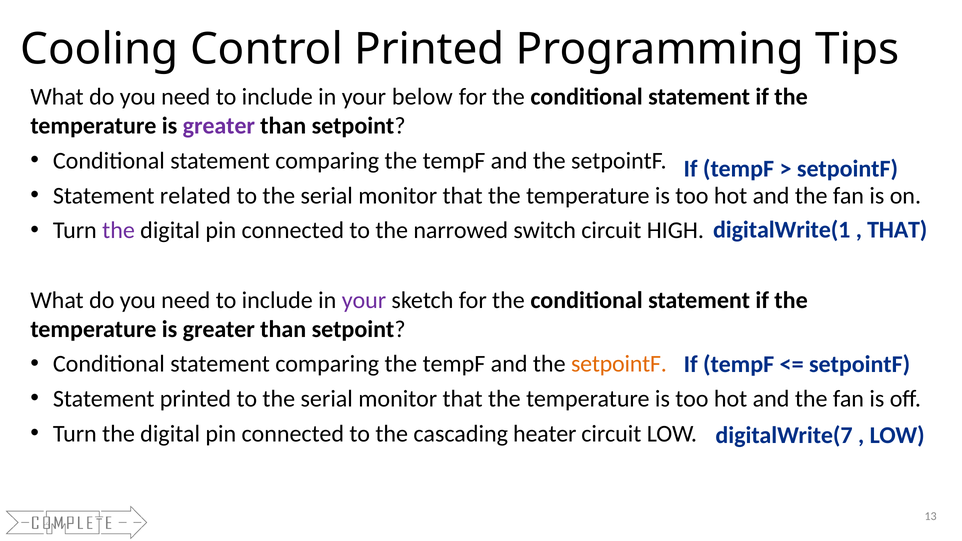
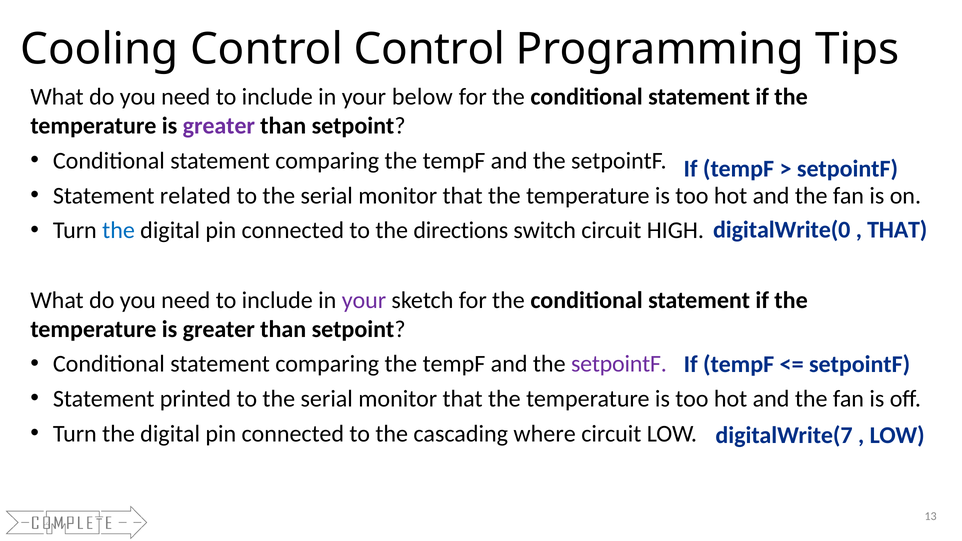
Control Printed: Printed -> Control
the at (119, 231) colour: purple -> blue
narrowed: narrowed -> directions
digitalWrite(1: digitalWrite(1 -> digitalWrite(0
setpointF at (619, 364) colour: orange -> purple
heater: heater -> where
